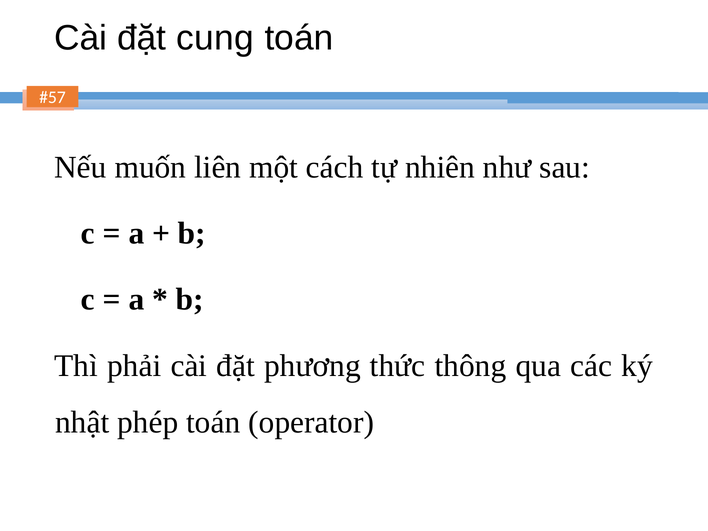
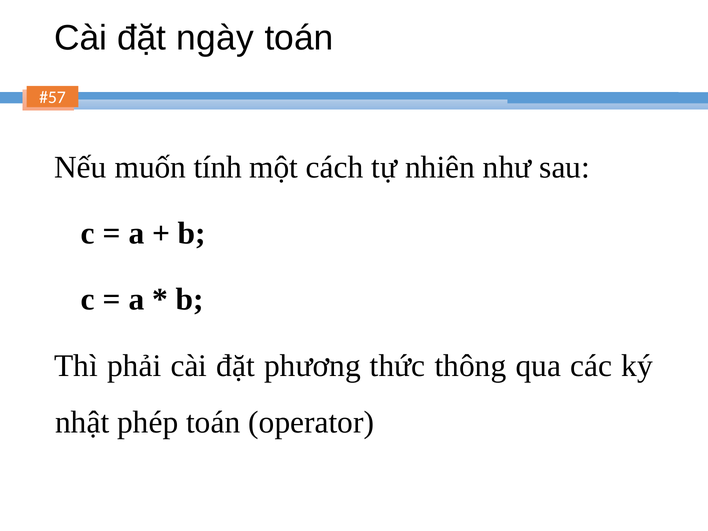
cung: cung -> ngày
liên: liên -> tính
